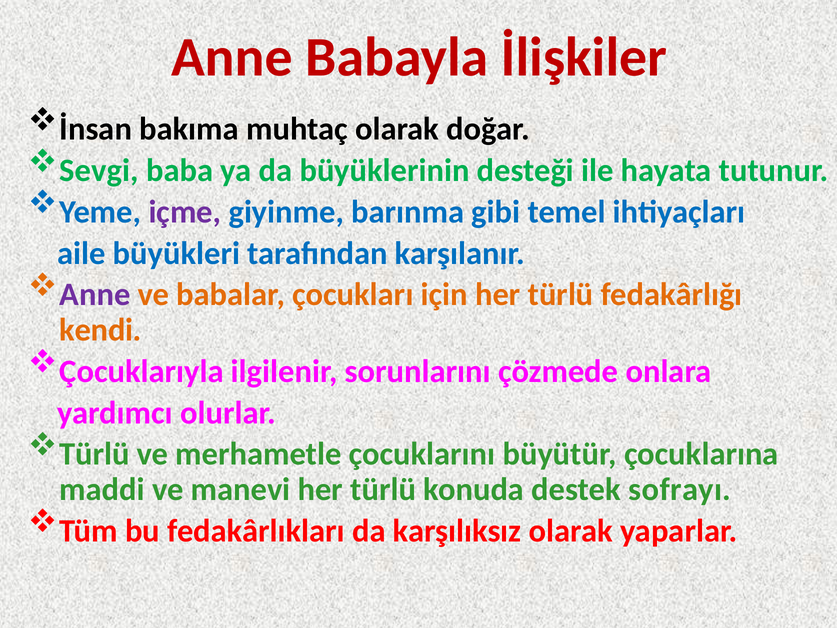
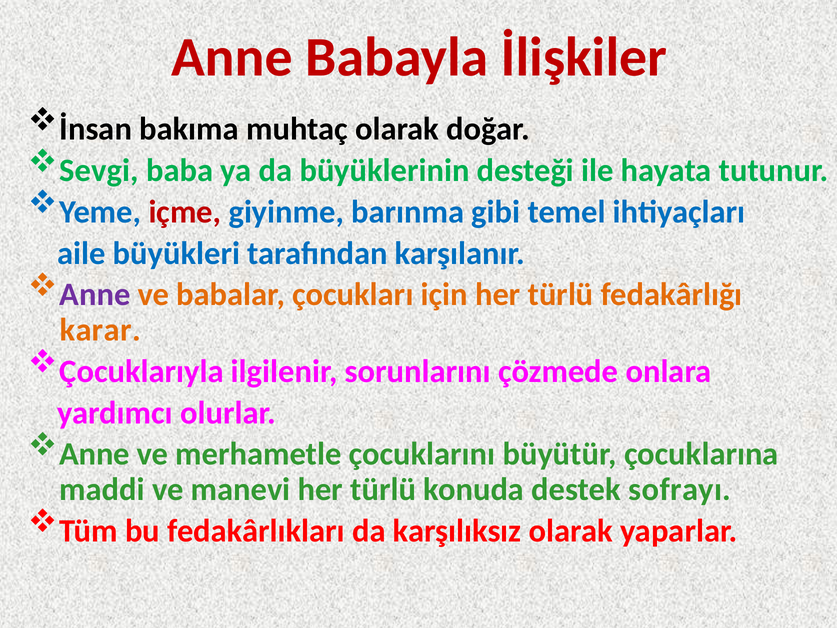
içme colour: purple -> red
kendi: kendi -> karar
Türlü at (94, 454): Türlü -> Anne
